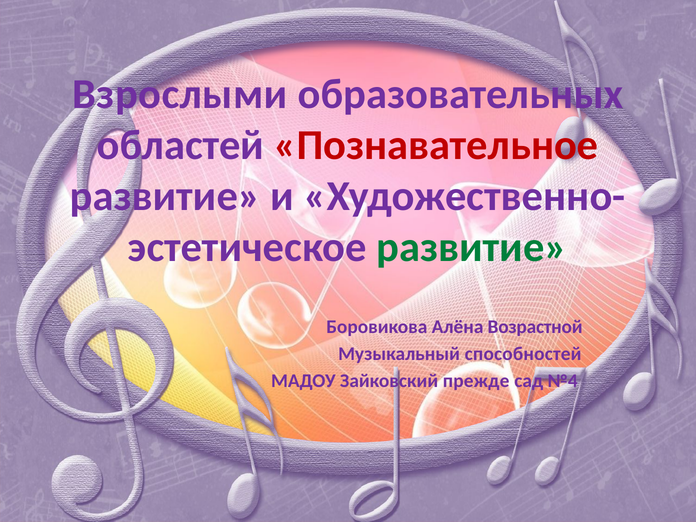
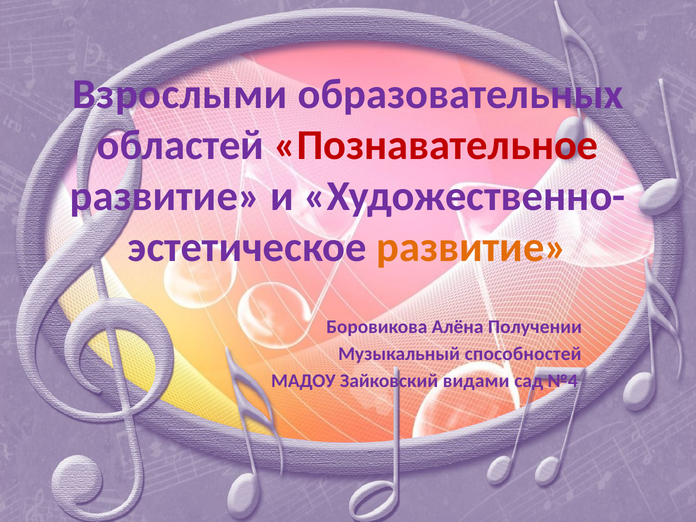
развитие at (472, 247) colour: green -> orange
Возрастной: Возрастной -> Получении
прежде: прежде -> видами
